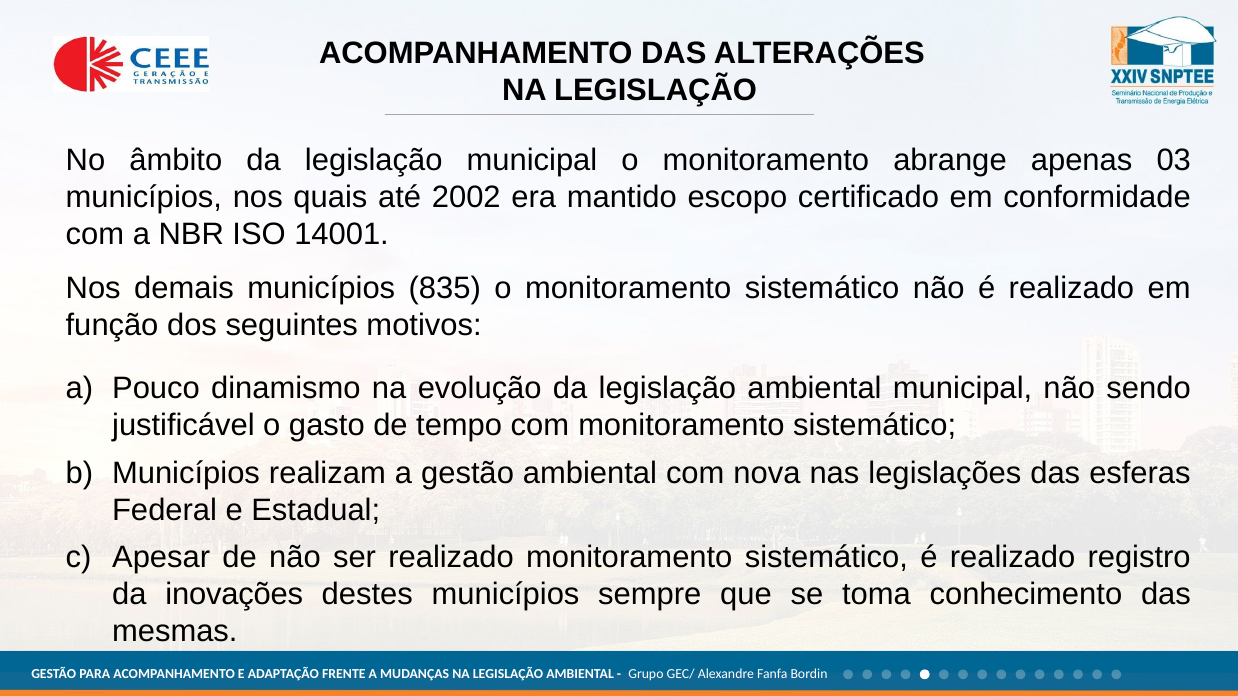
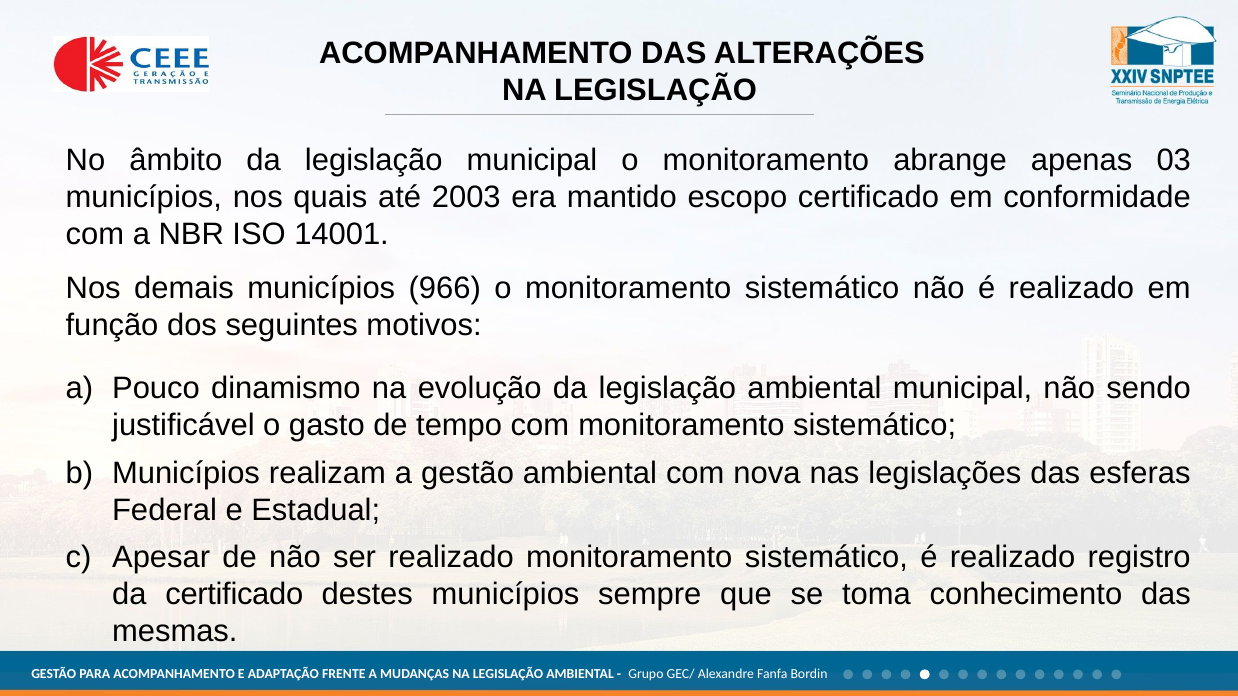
2002: 2002 -> 2003
835: 835 -> 966
da inovações: inovações -> certificado
